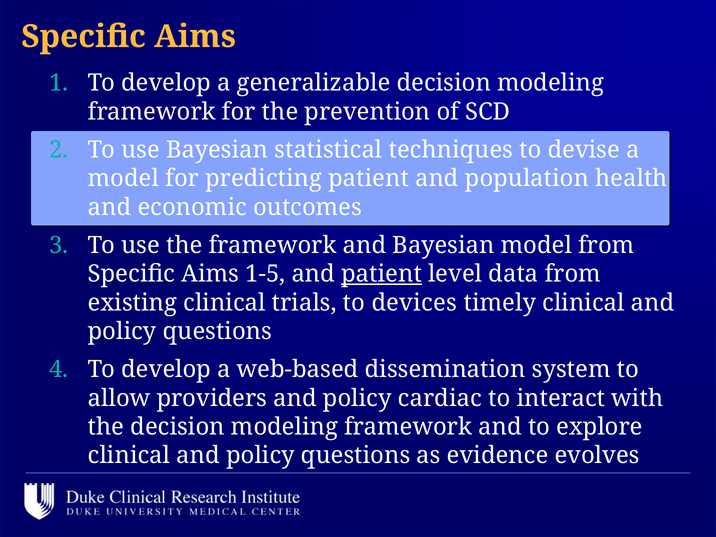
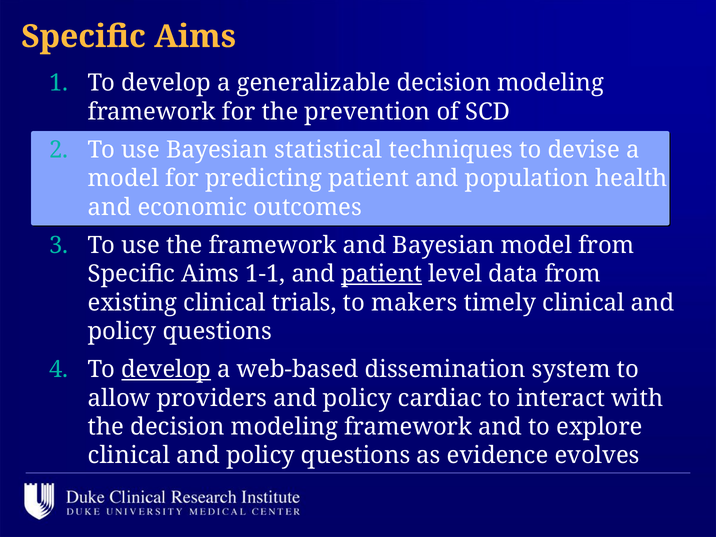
1-5: 1-5 -> 1-1
devices: devices -> makers
develop at (166, 370) underline: none -> present
